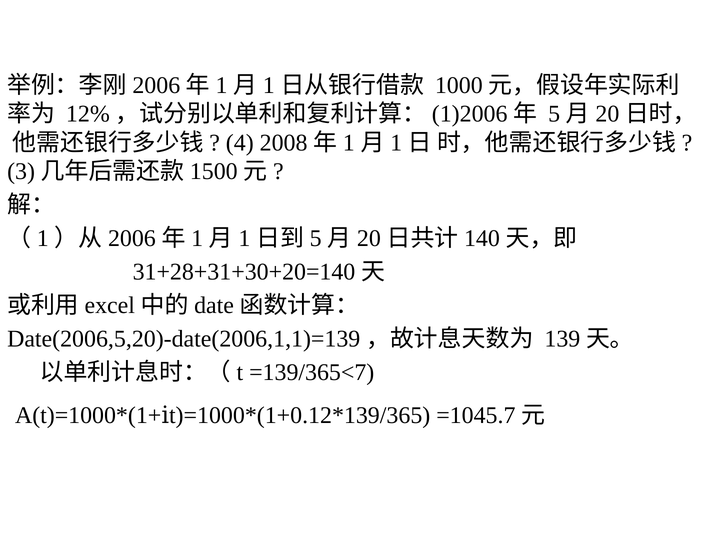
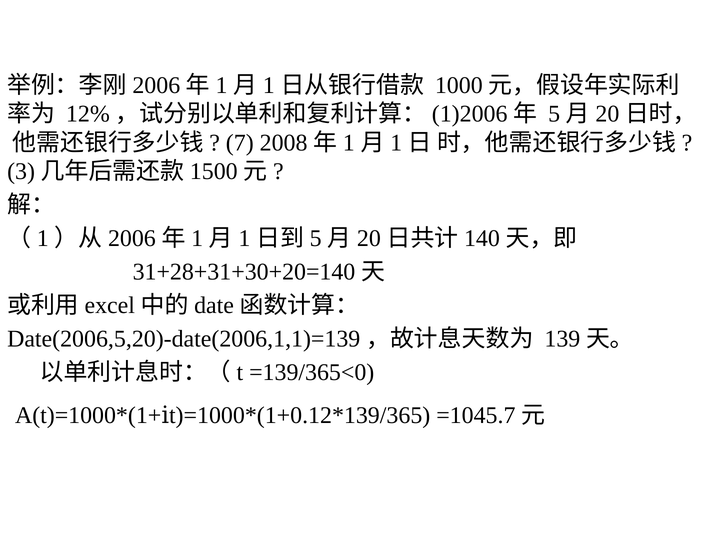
4: 4 -> 7
=139/365<7: =139/365<7 -> =139/365<0
